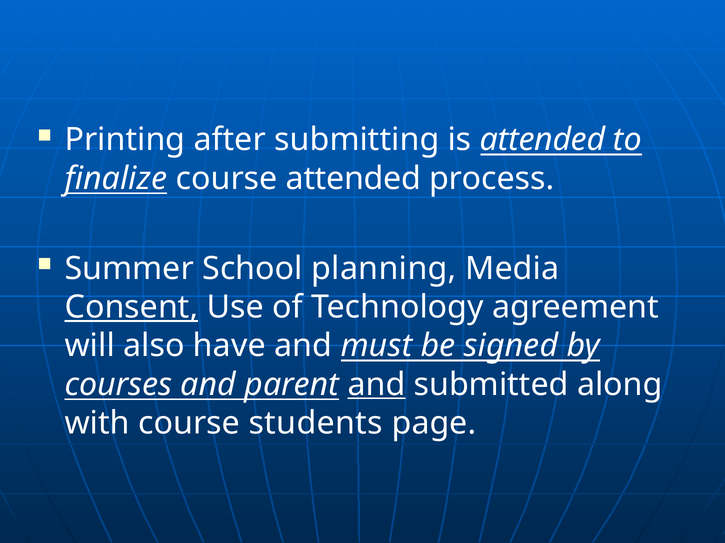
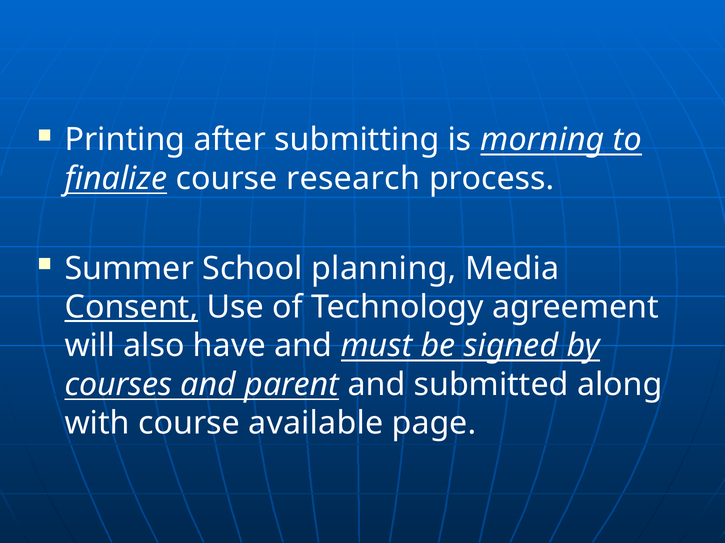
is attended: attended -> morning
course attended: attended -> research
and at (376, 385) underline: present -> none
students: students -> available
